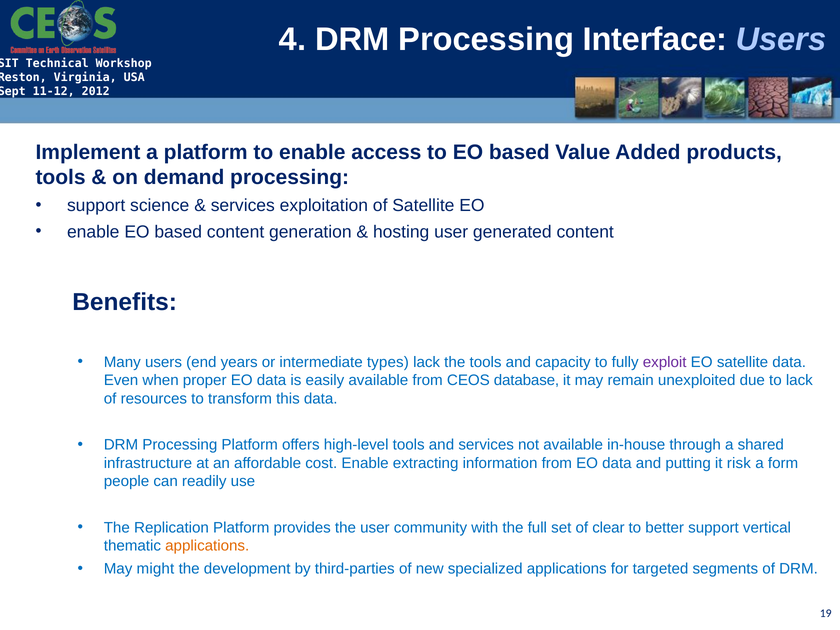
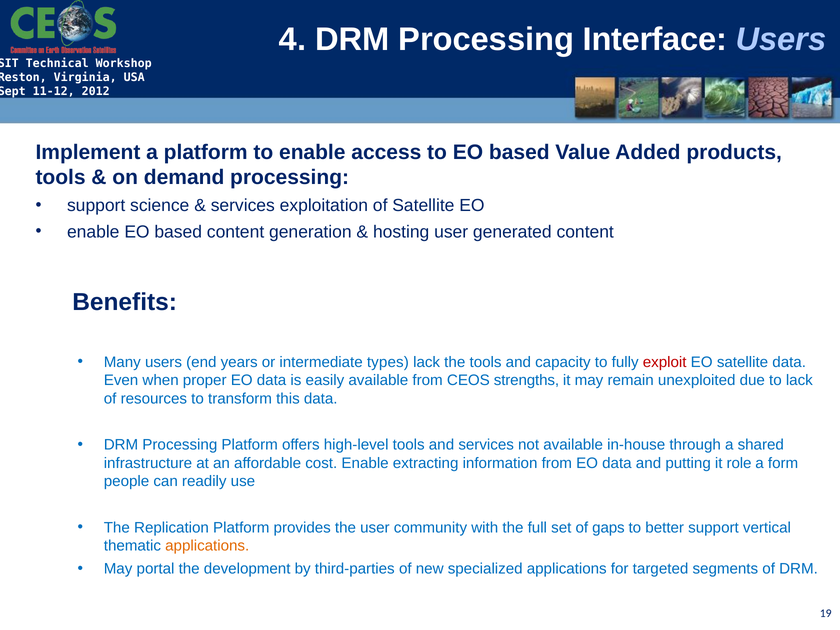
exploit colour: purple -> red
database: database -> strengths
risk: risk -> role
clear: clear -> gaps
might: might -> portal
